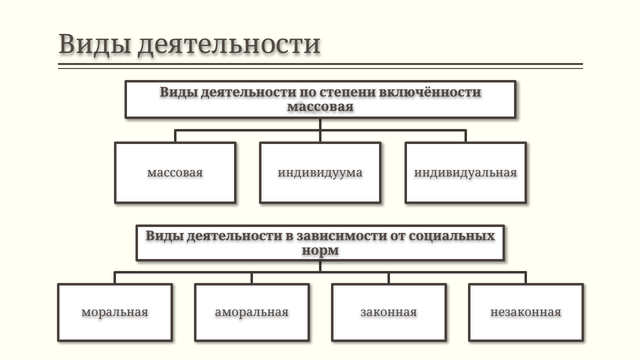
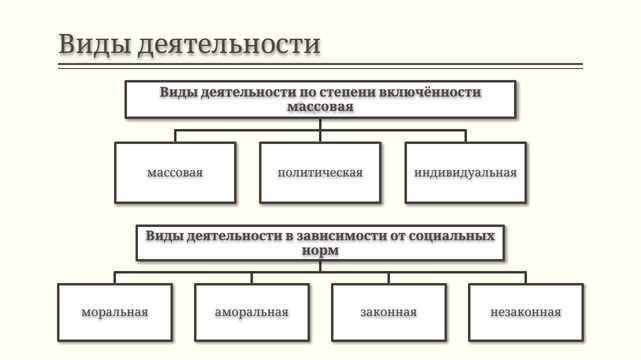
индивидуума: индивидуума -> политическая
